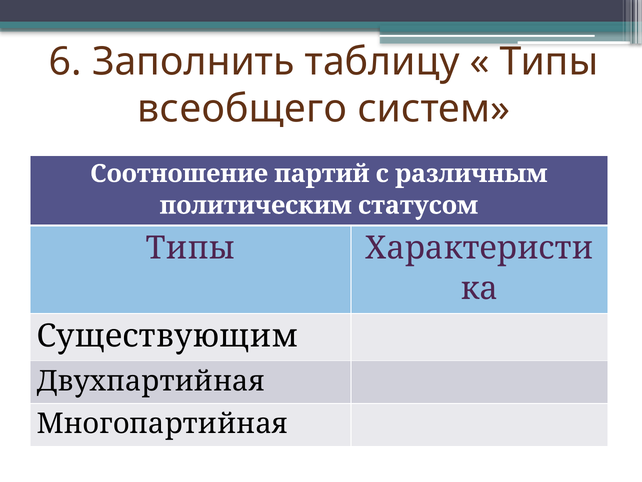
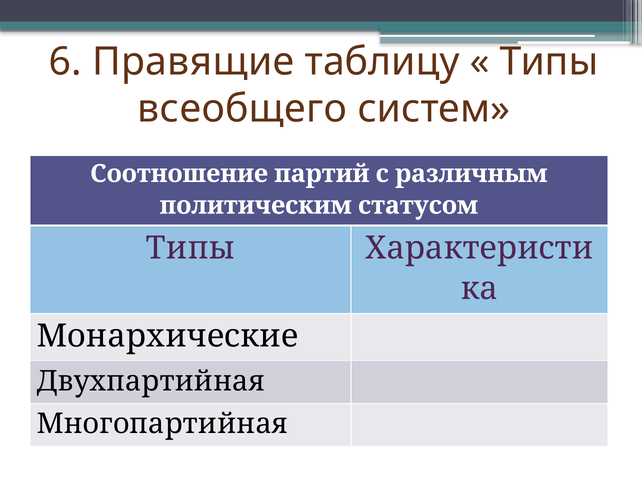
Заполнить: Заполнить -> Правящие
Существующим: Существующим -> Монархические
